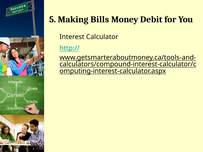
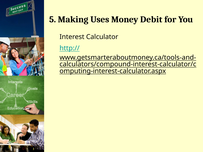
Bills: Bills -> Uses
